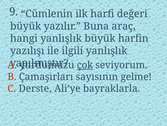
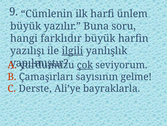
değeri: değeri -> ünlem
araç: araç -> soru
hangi yanlışlık: yanlışlık -> farklıdır
ilgili underline: none -> present
